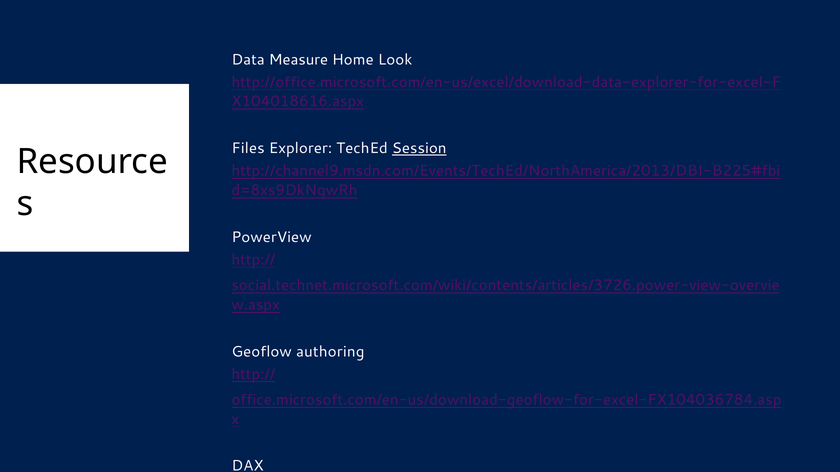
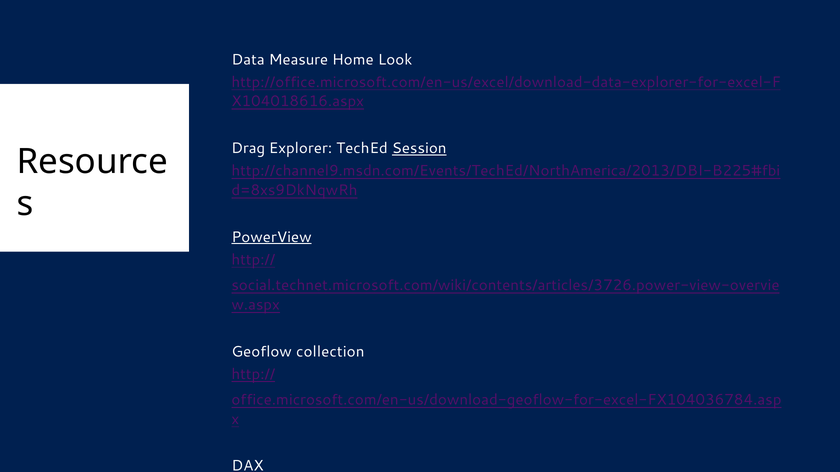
Files: Files -> Drag
PowerView underline: none -> present
authoring: authoring -> collection
